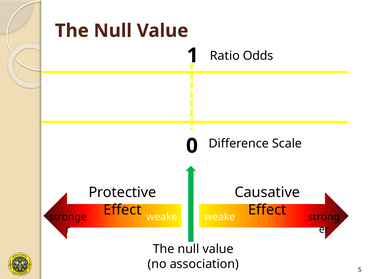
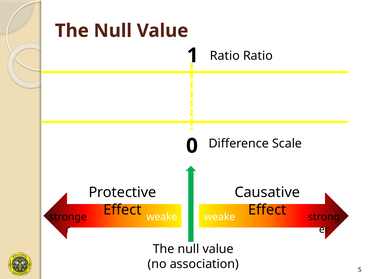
Ratio Odds: Odds -> Ratio
